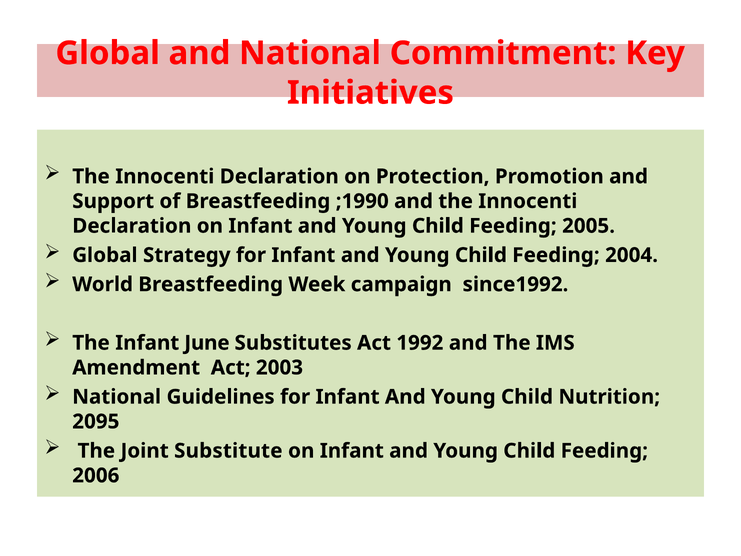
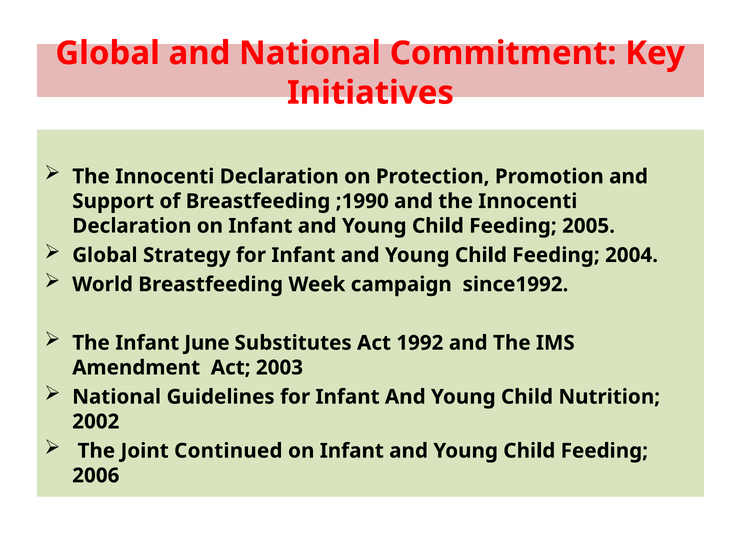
2095: 2095 -> 2002
Substitute: Substitute -> Continued
